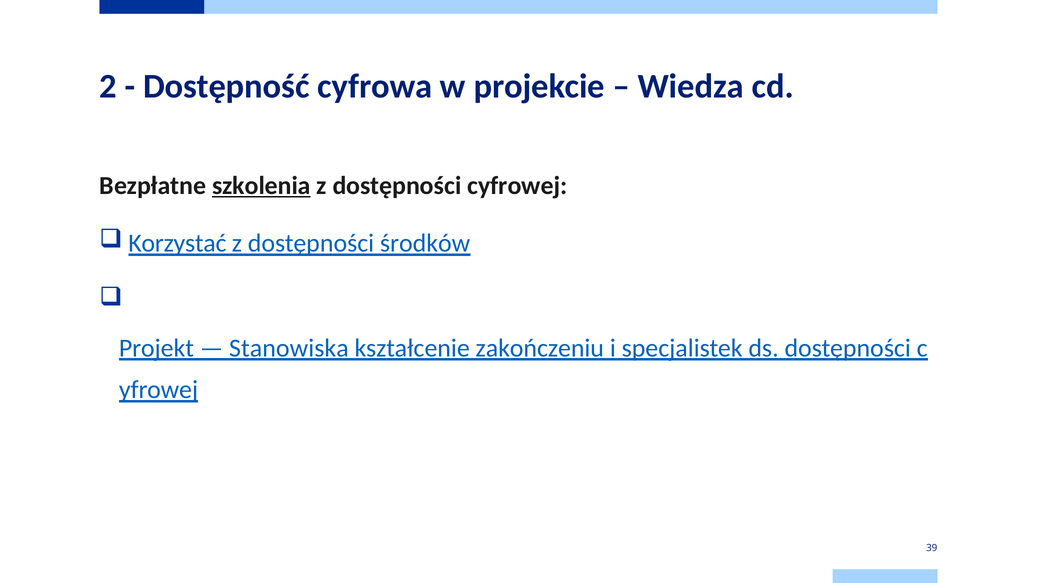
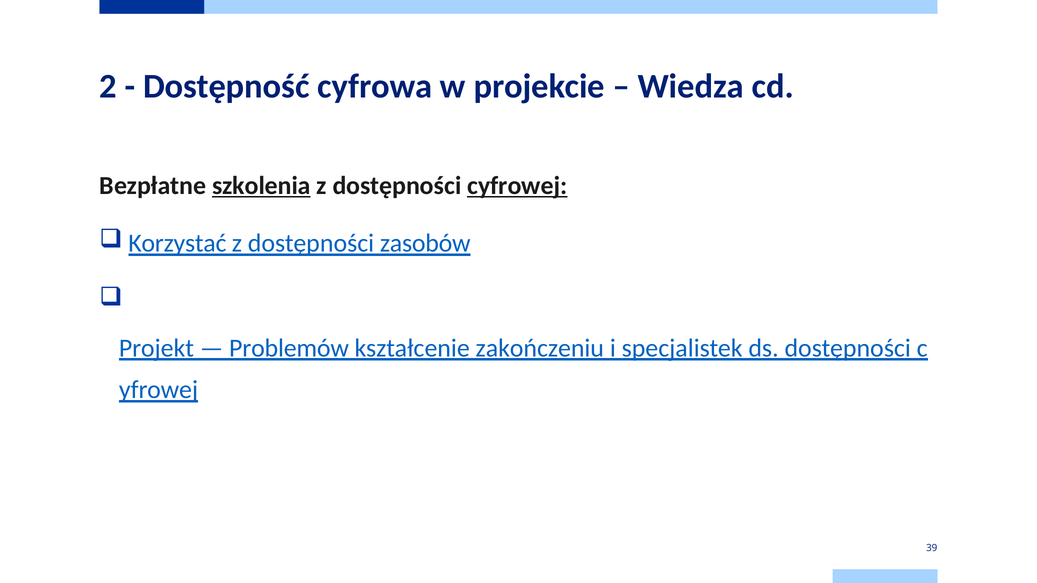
cyfrowej underline: none -> present
środków: środków -> zasobów
Stanowiska: Stanowiska -> Problemów
